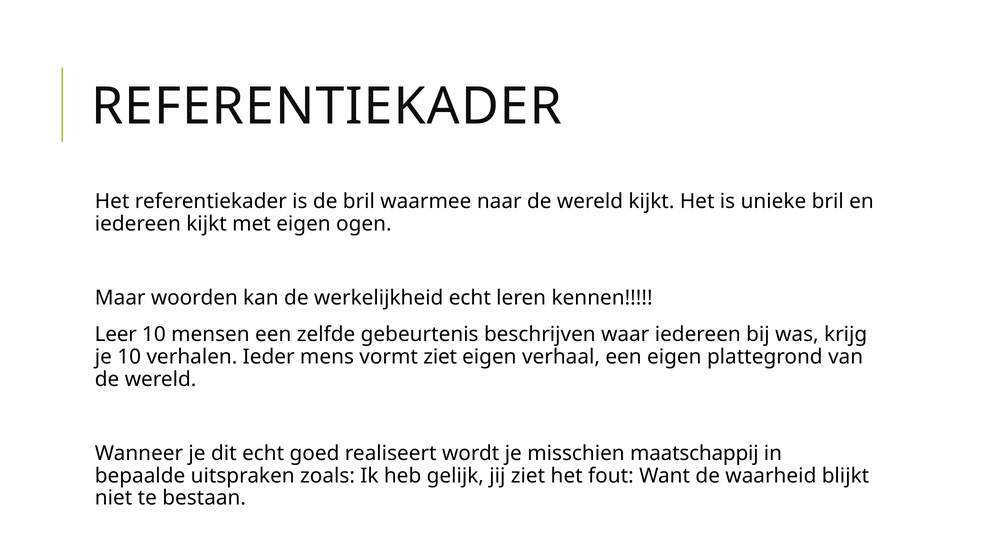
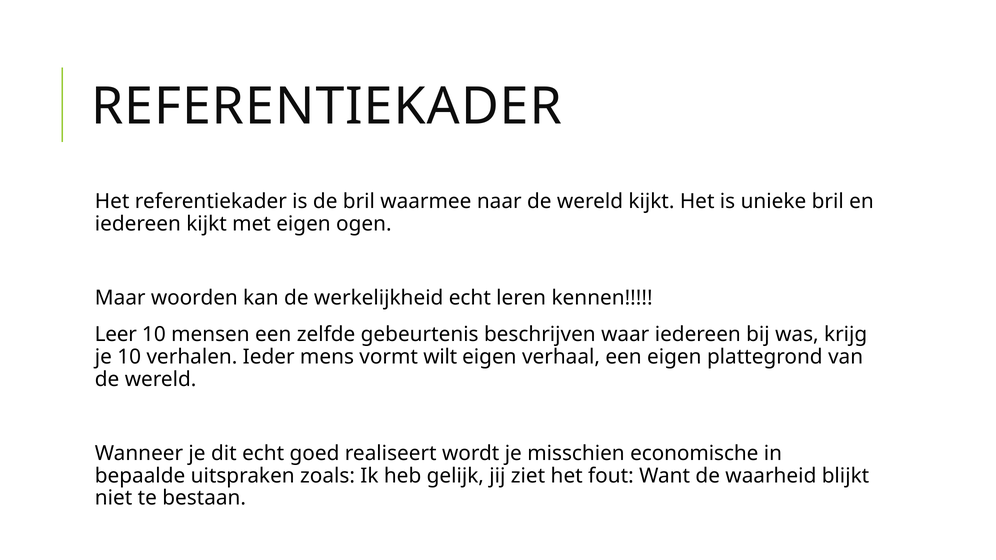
vormt ziet: ziet -> wilt
maatschappij: maatschappij -> economische
